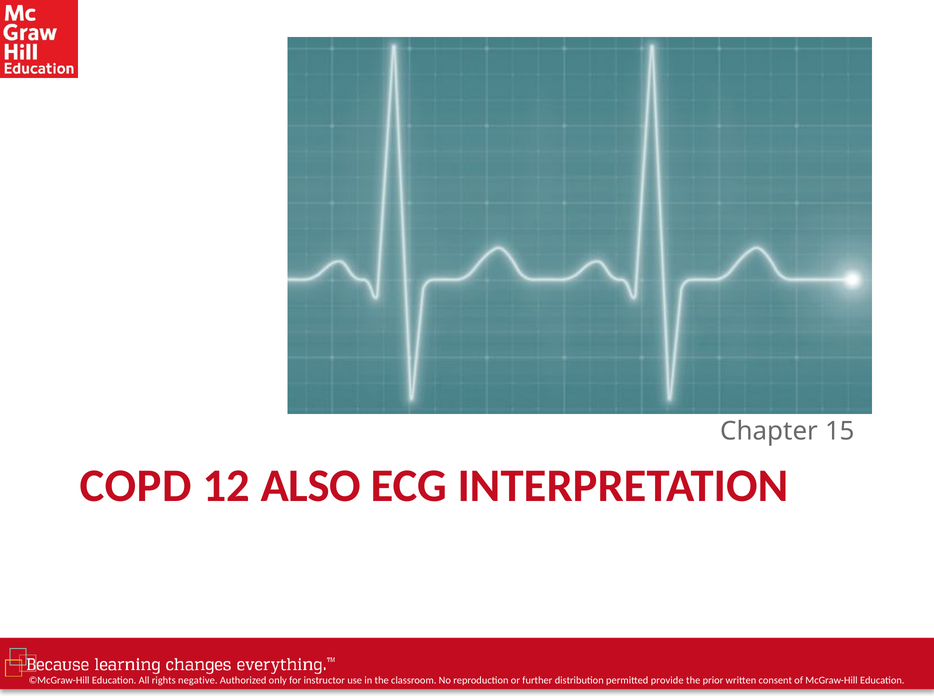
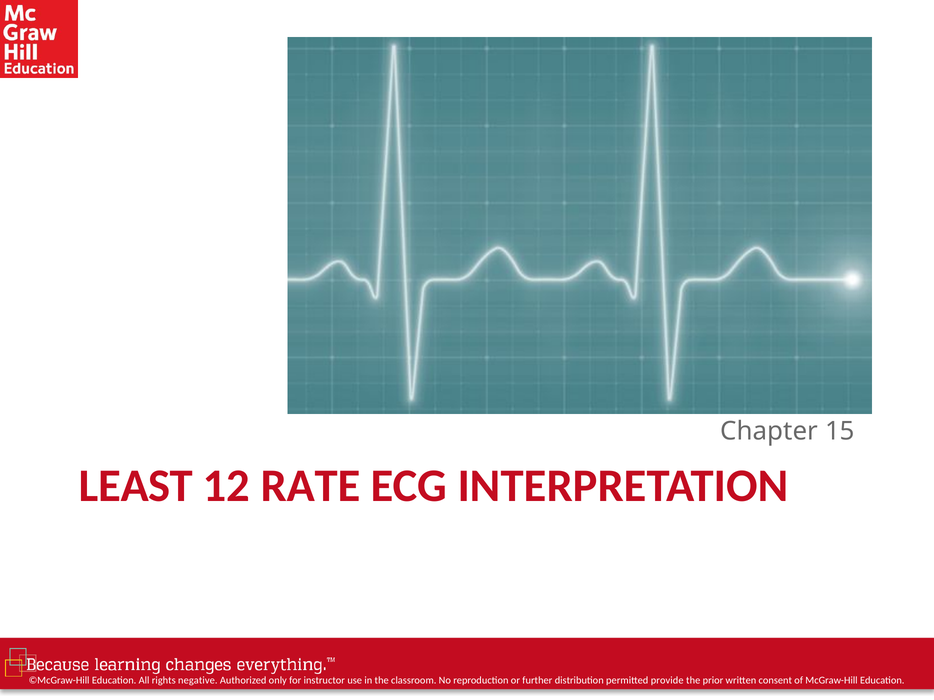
COPD: COPD -> LEAST
ALSO: ALSO -> RATE
